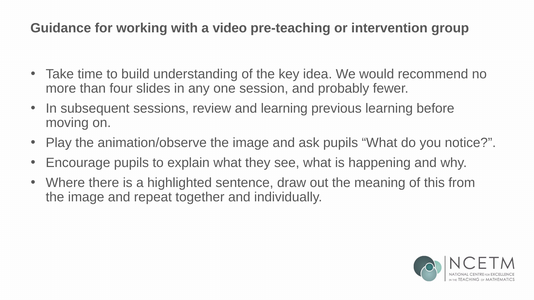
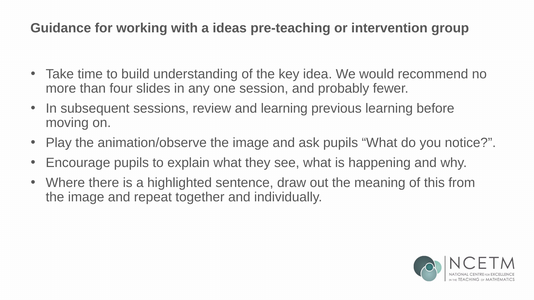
video: video -> ideas
